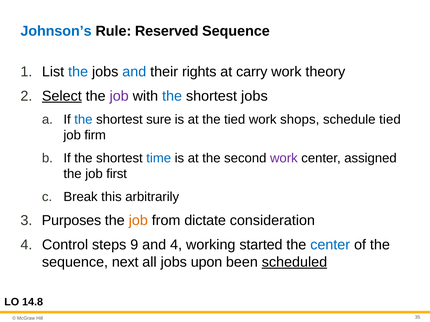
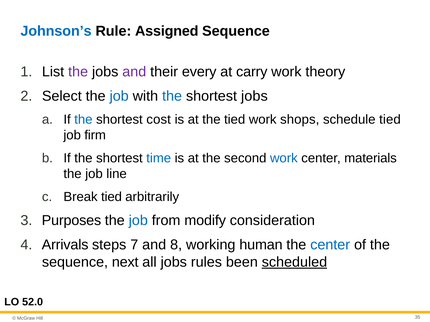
Reserved: Reserved -> Assigned
the at (78, 72) colour: blue -> purple
and at (134, 72) colour: blue -> purple
rights: rights -> every
Select underline: present -> none
job at (119, 96) colour: purple -> blue
sure: sure -> cost
work at (284, 158) colour: purple -> blue
assigned: assigned -> materials
first: first -> line
Break this: this -> tied
job at (138, 221) colour: orange -> blue
dictate: dictate -> modify
Control: Control -> Arrivals
9: 9 -> 7
and 4: 4 -> 8
started: started -> human
upon: upon -> rules
14.8: 14.8 -> 52.0
